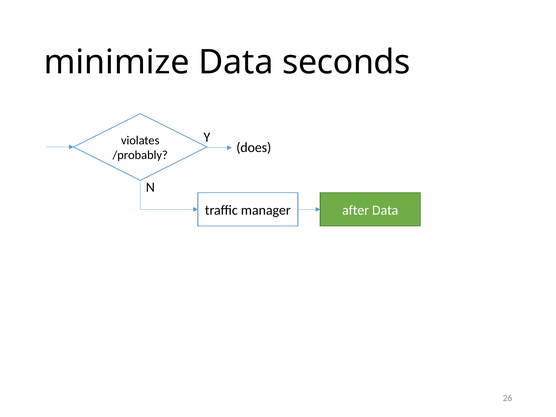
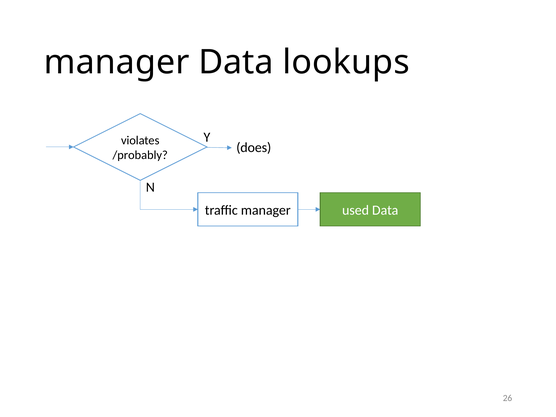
minimize at (117, 62): minimize -> manager
seconds: seconds -> lookups
after: after -> used
